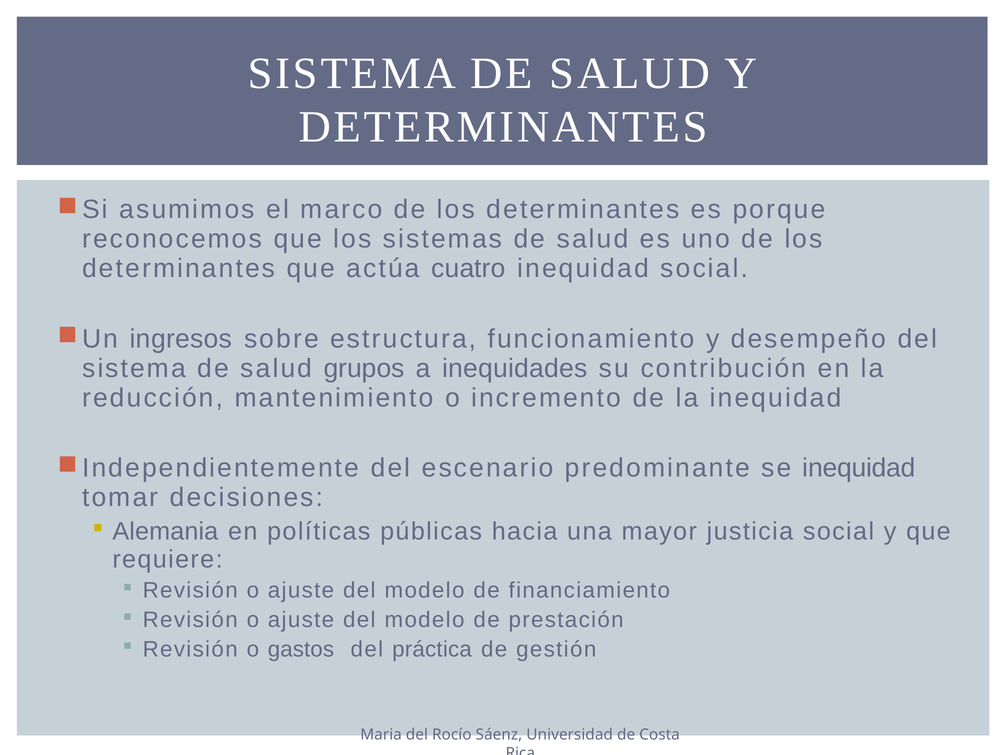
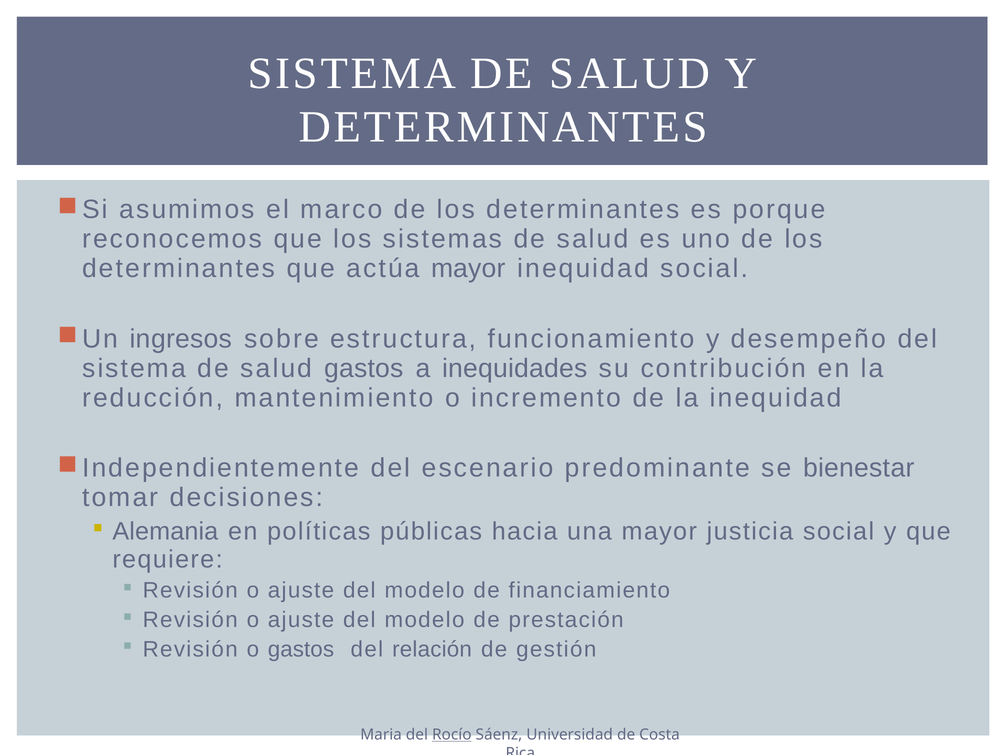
actúa cuatro: cuatro -> mayor
salud grupos: grupos -> gastos
se inequidad: inequidad -> bienestar
práctica: práctica -> relación
Rocío underline: none -> present
